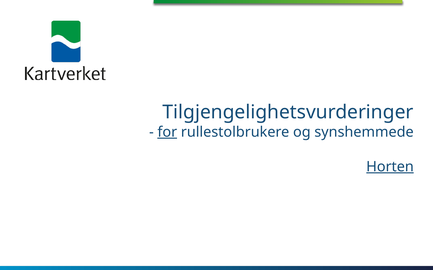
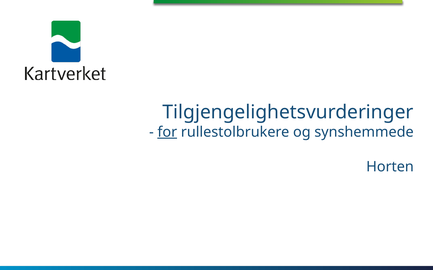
Horten underline: present -> none
